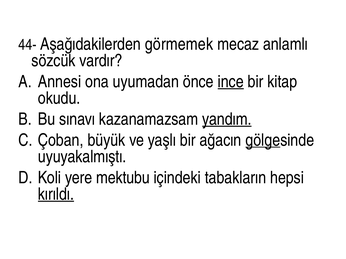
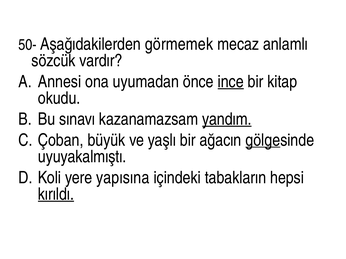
44-: 44- -> 50-
mektubu: mektubu -> yapısına
